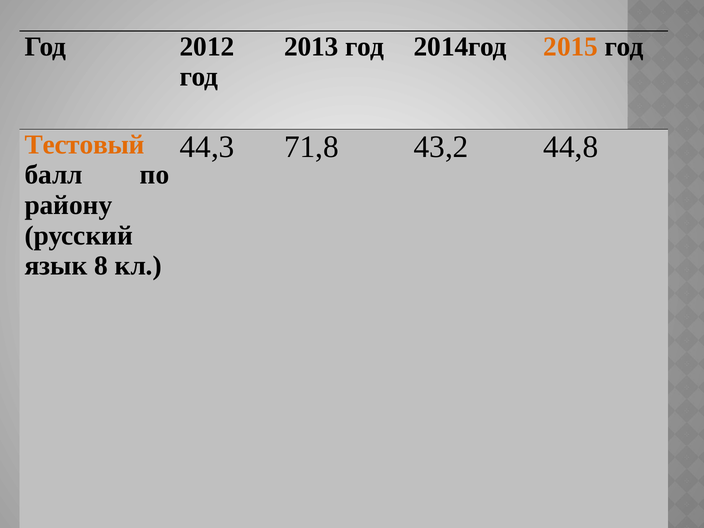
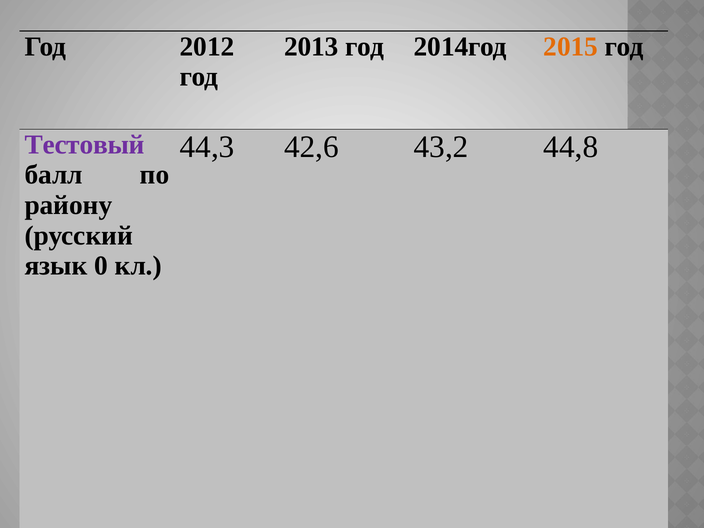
Тестовый colour: orange -> purple
71,8: 71,8 -> 42,6
8: 8 -> 0
